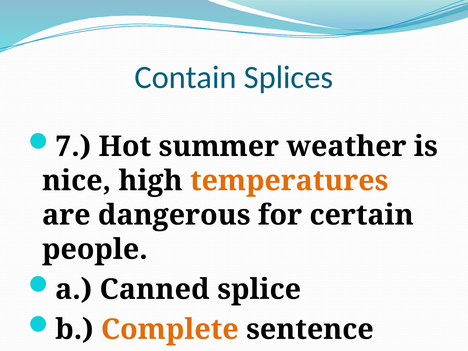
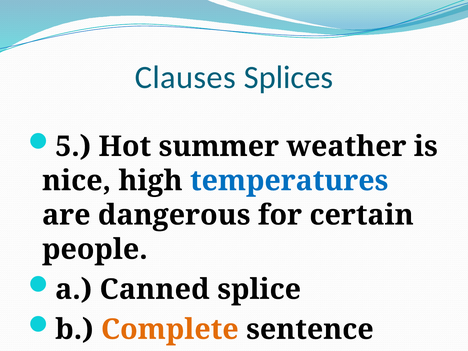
Contain: Contain -> Clauses
7: 7 -> 5
temperatures colour: orange -> blue
